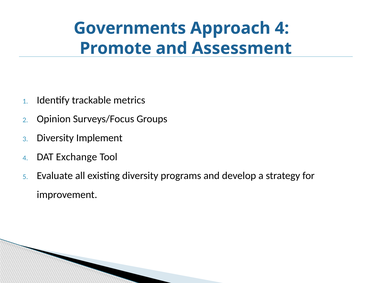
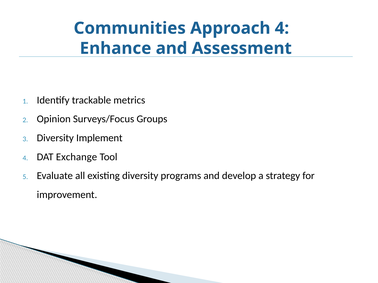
Governments: Governments -> Communities
Promote: Promote -> Enhance
